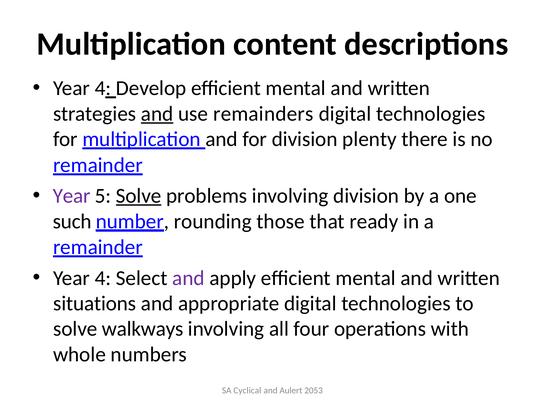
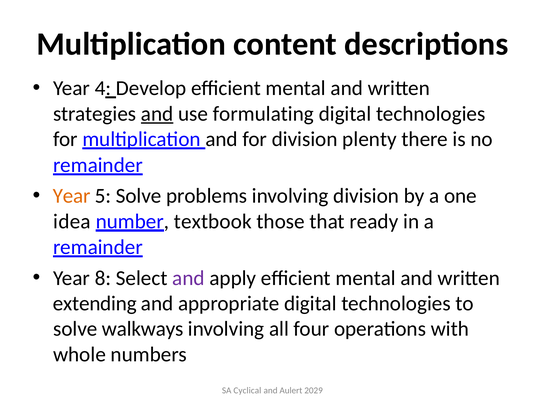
remainders: remainders -> formulating
Year at (72, 196) colour: purple -> orange
Solve at (139, 196) underline: present -> none
such: such -> idea
rounding: rounding -> textbook
4 at (103, 278): 4 -> 8
situations: situations -> extending
2053: 2053 -> 2029
